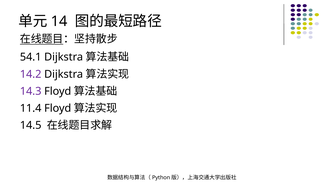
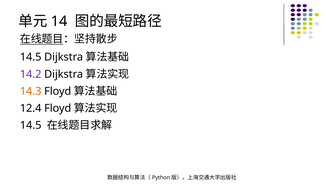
54.1 at (31, 57): 54.1 -> 14.5
14.3 colour: purple -> orange
11.4: 11.4 -> 12.4
